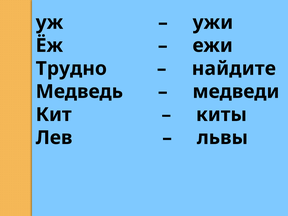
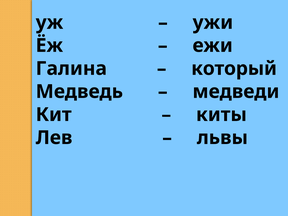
Трудно: Трудно -> Галина
найдите: найдите -> который
